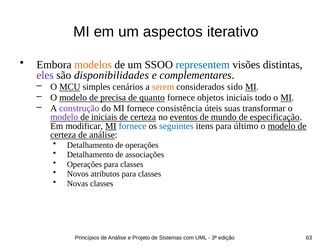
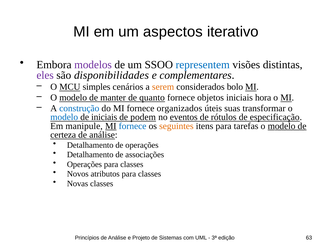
modelos colour: orange -> purple
sido: sido -> bolo
precisa: precisa -> manter
todo: todo -> hora
construção colour: purple -> blue
consistência: consistência -> organizados
modelo at (64, 117) colour: purple -> blue
certeza at (143, 117): certeza -> podem
mundo: mundo -> rótulos
modificar: modificar -> manipule
seguintes colour: blue -> orange
último: último -> tarefas
